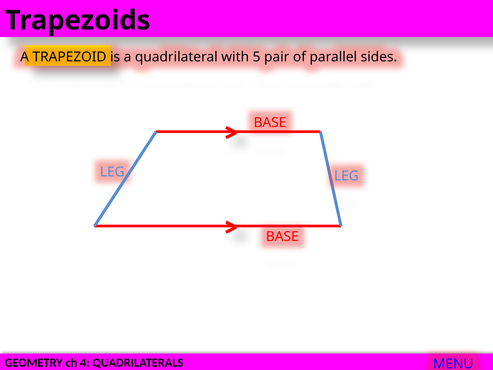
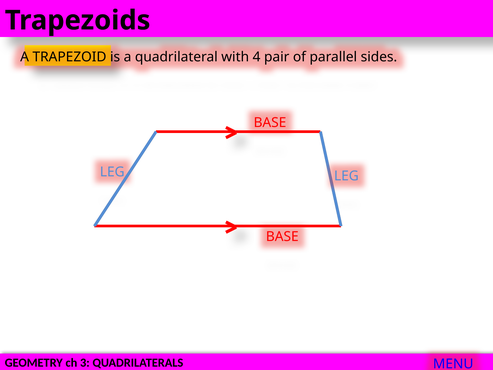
5: 5 -> 4
4: 4 -> 3
